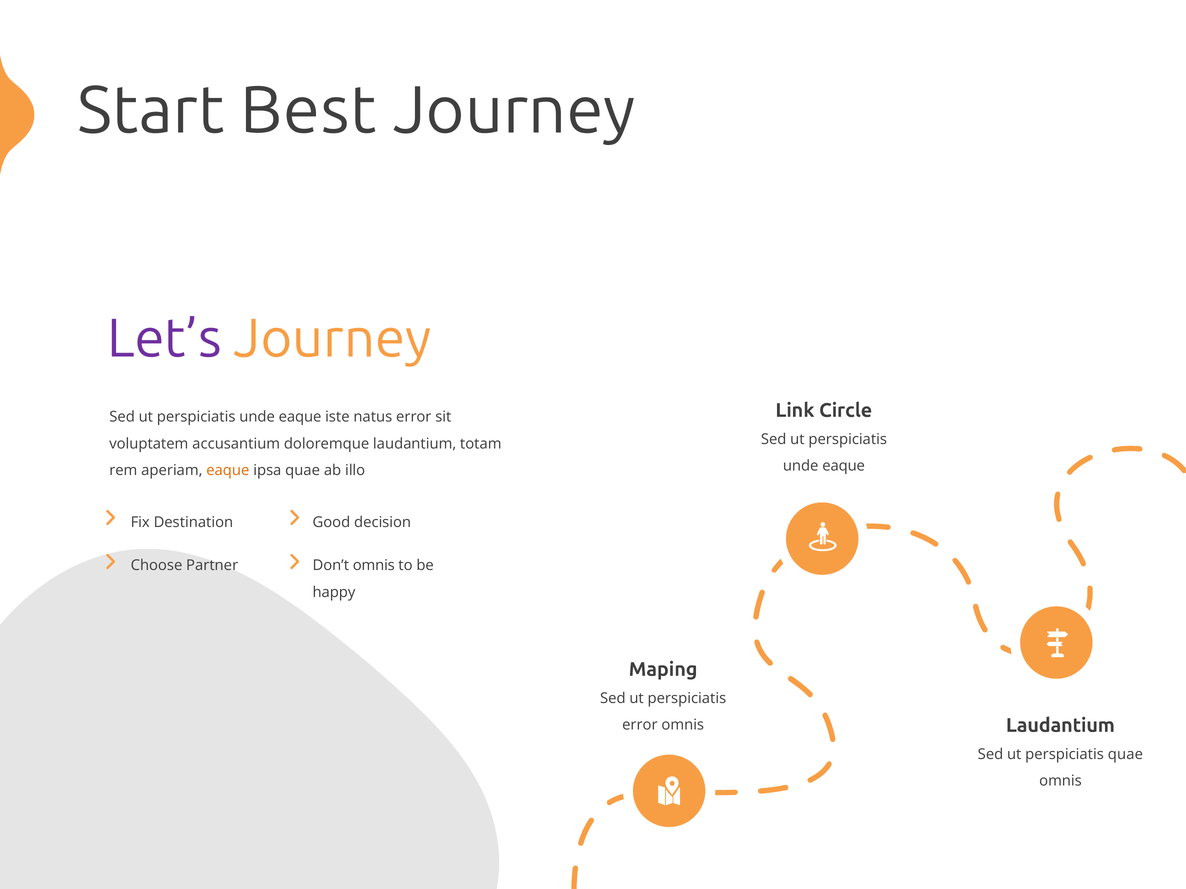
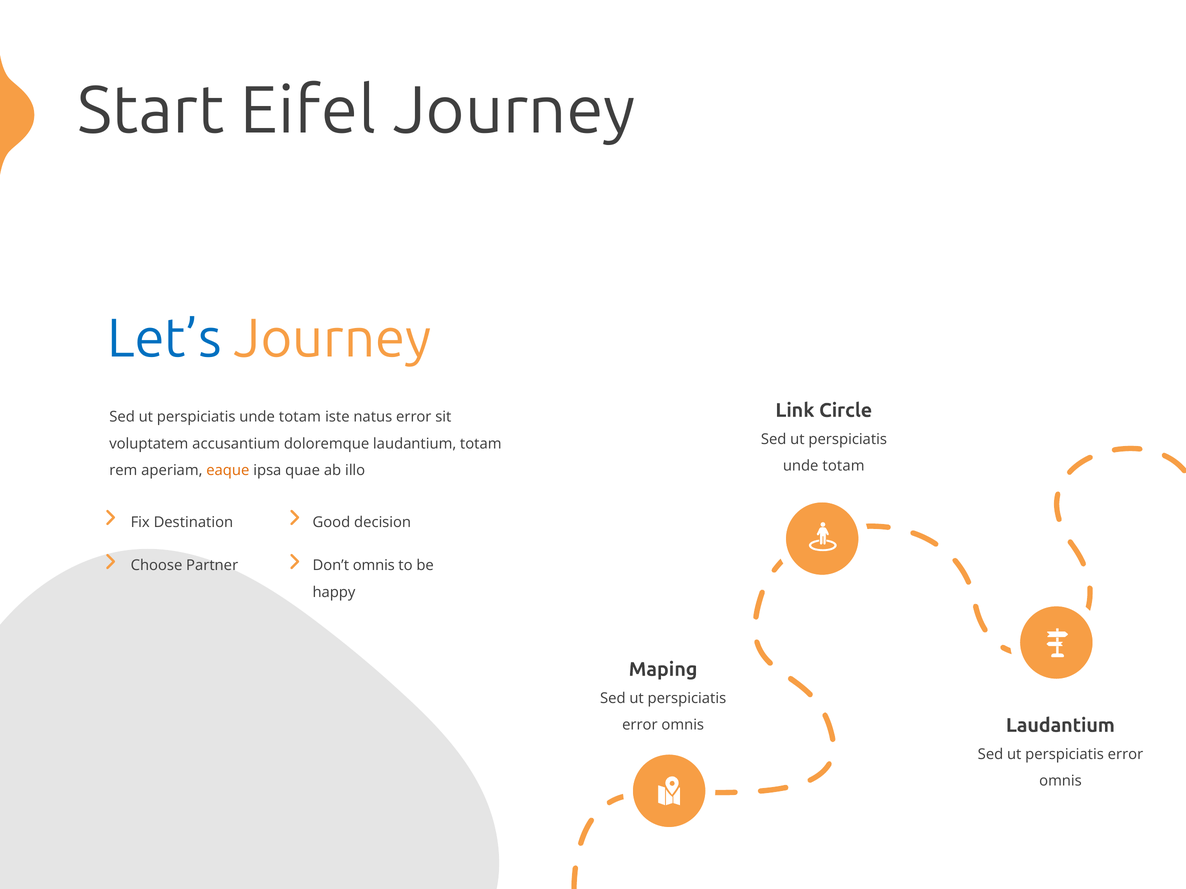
Best: Best -> Eifel
Let’s colour: purple -> blue
eaque at (300, 417): eaque -> totam
eaque at (844, 466): eaque -> totam
quae at (1125, 755): quae -> error
